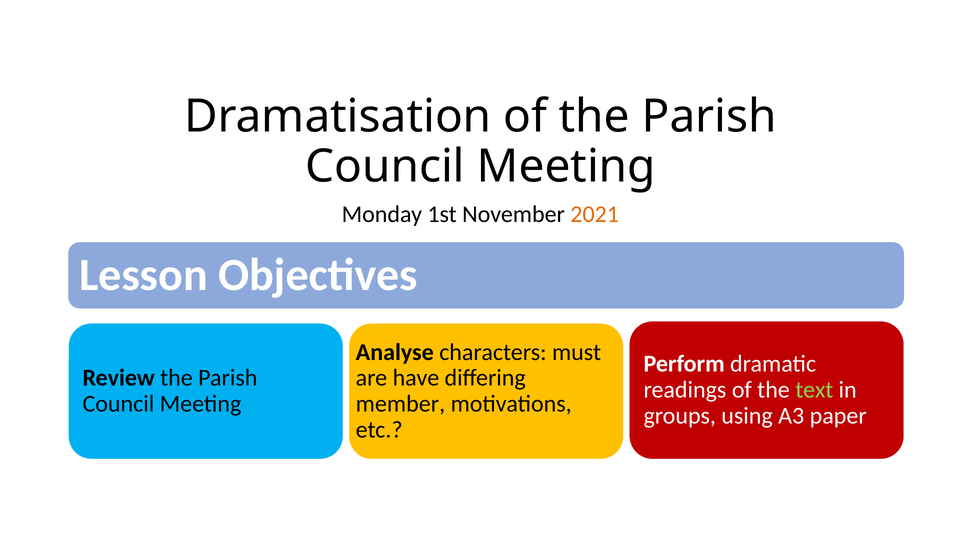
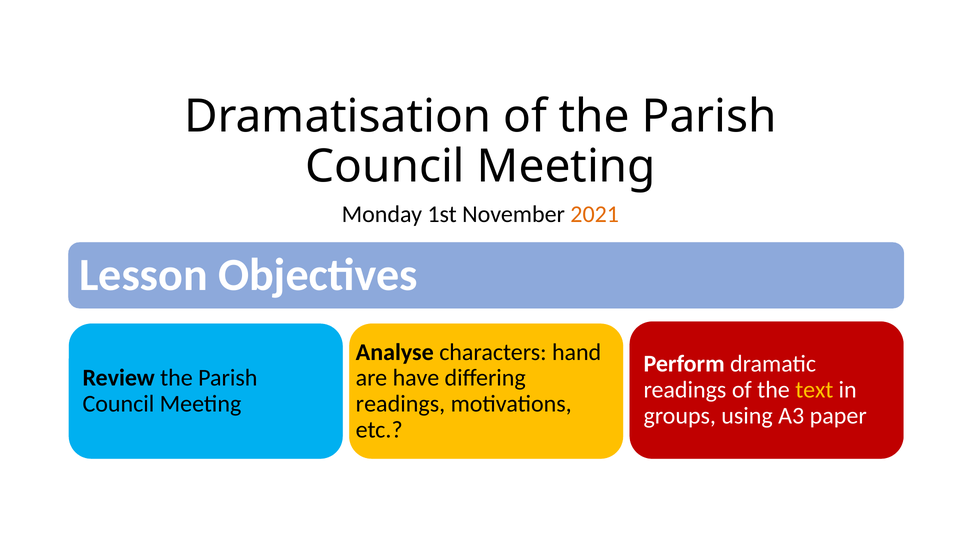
must: must -> hand
text colour: light green -> yellow
member at (400, 404): member -> readings
